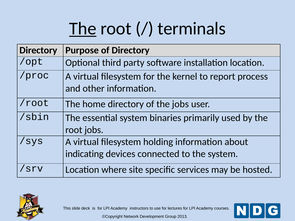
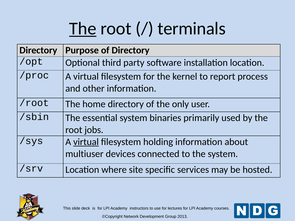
the jobs: jobs -> only
virtual at (86, 142) underline: none -> present
indicating: indicating -> multiuser
